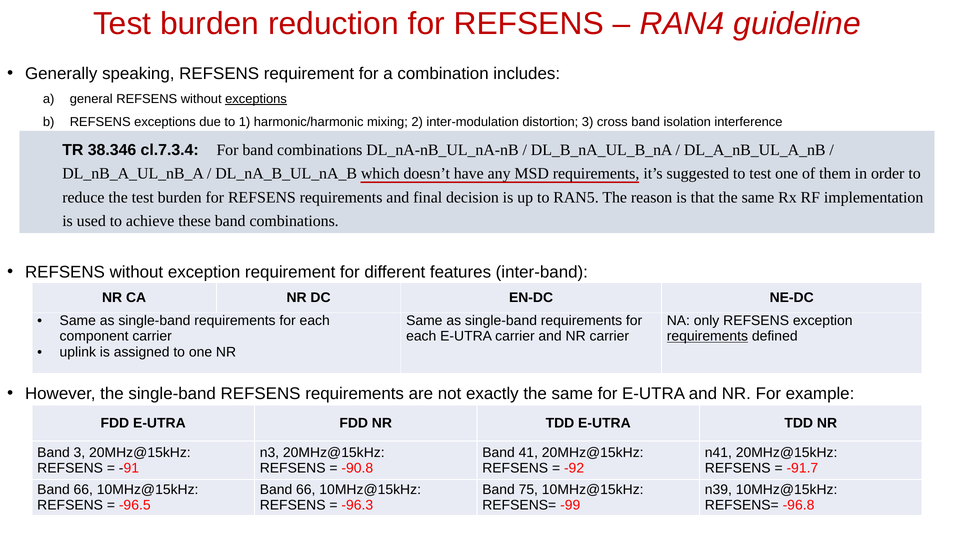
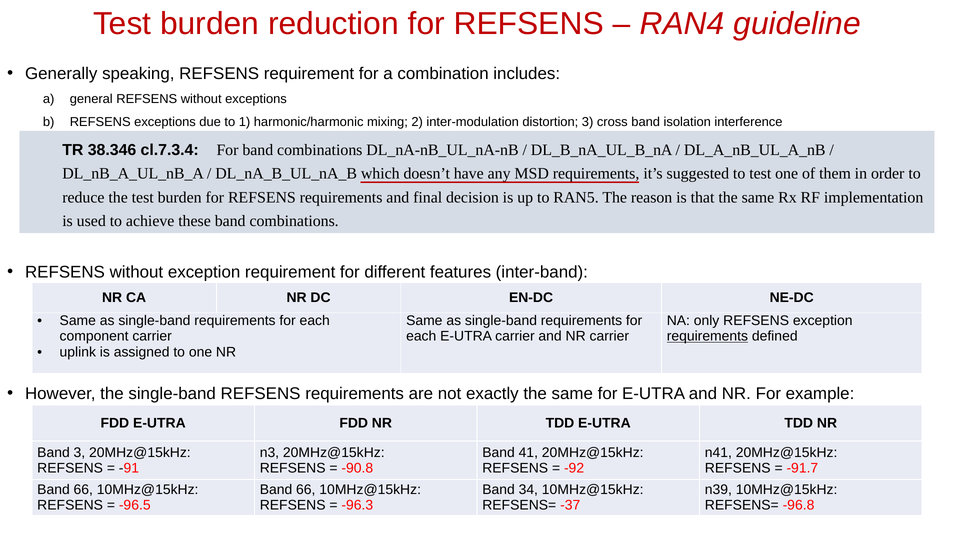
exceptions at (256, 99) underline: present -> none
75: 75 -> 34
-99: -99 -> -37
